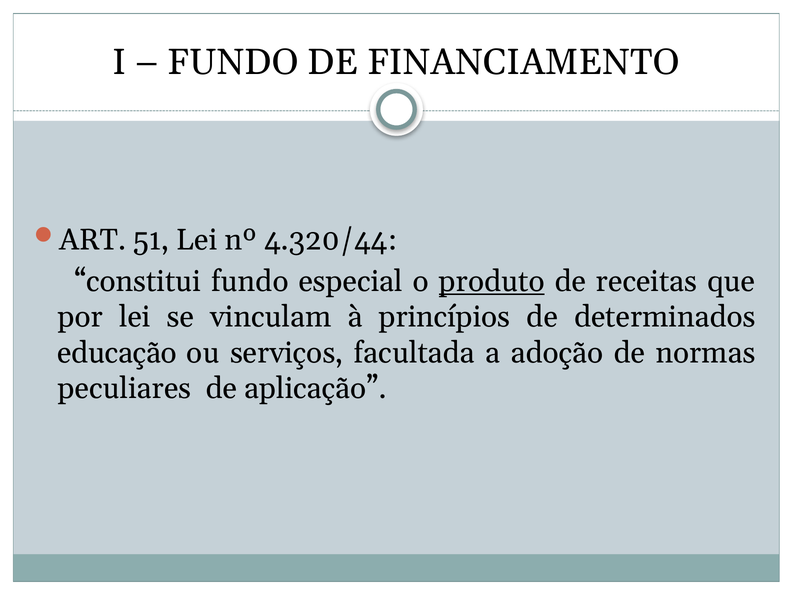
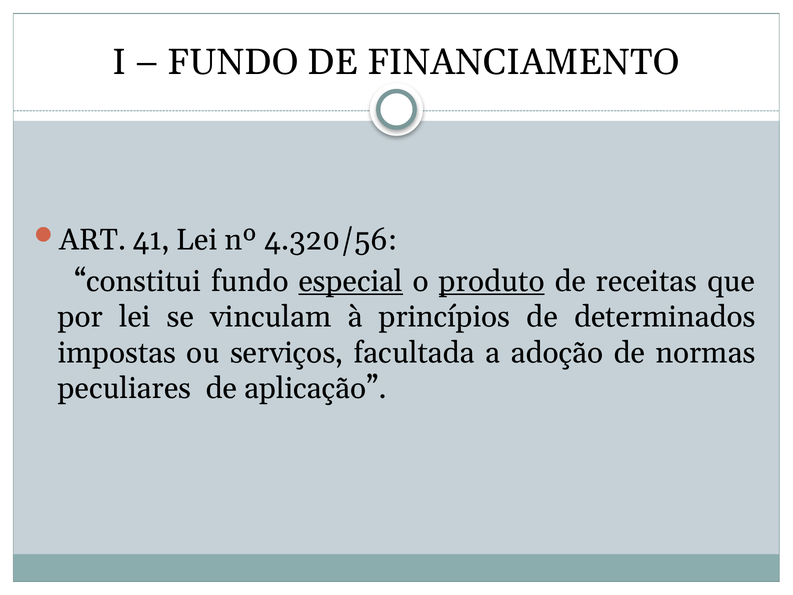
51: 51 -> 41
4.320/44: 4.320/44 -> 4.320/56
especial underline: none -> present
educação: educação -> impostas
